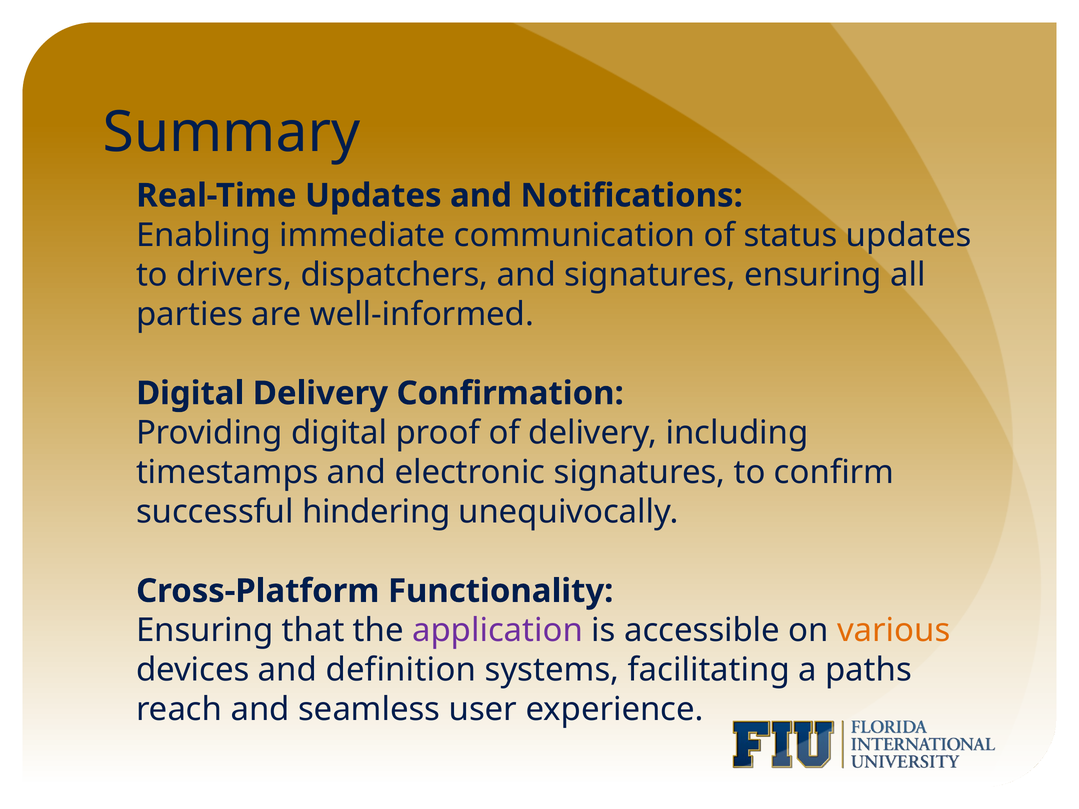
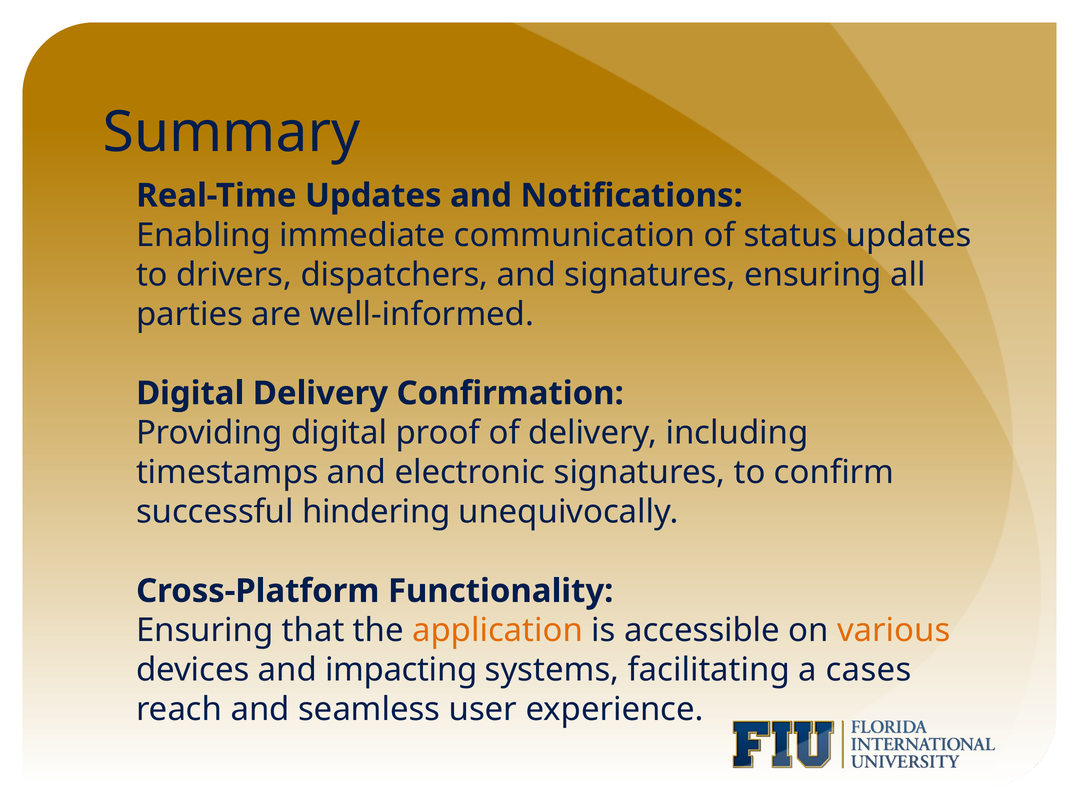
application colour: purple -> orange
definition: definition -> impacting
paths: paths -> cases
